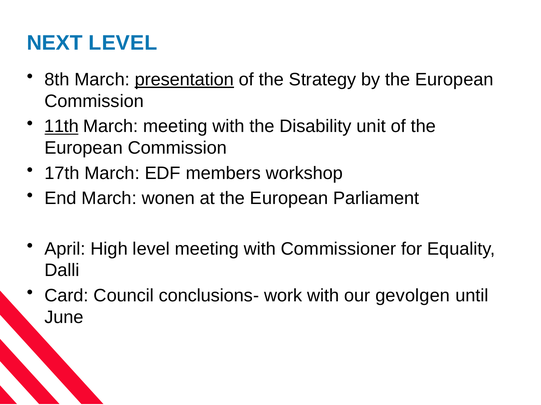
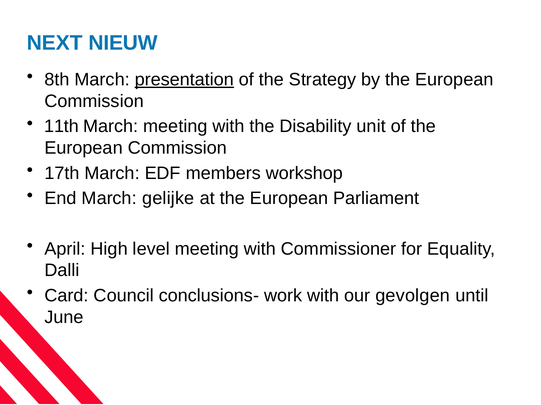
NEXT LEVEL: LEVEL -> NIEUW
11th underline: present -> none
wonen: wonen -> gelijke
